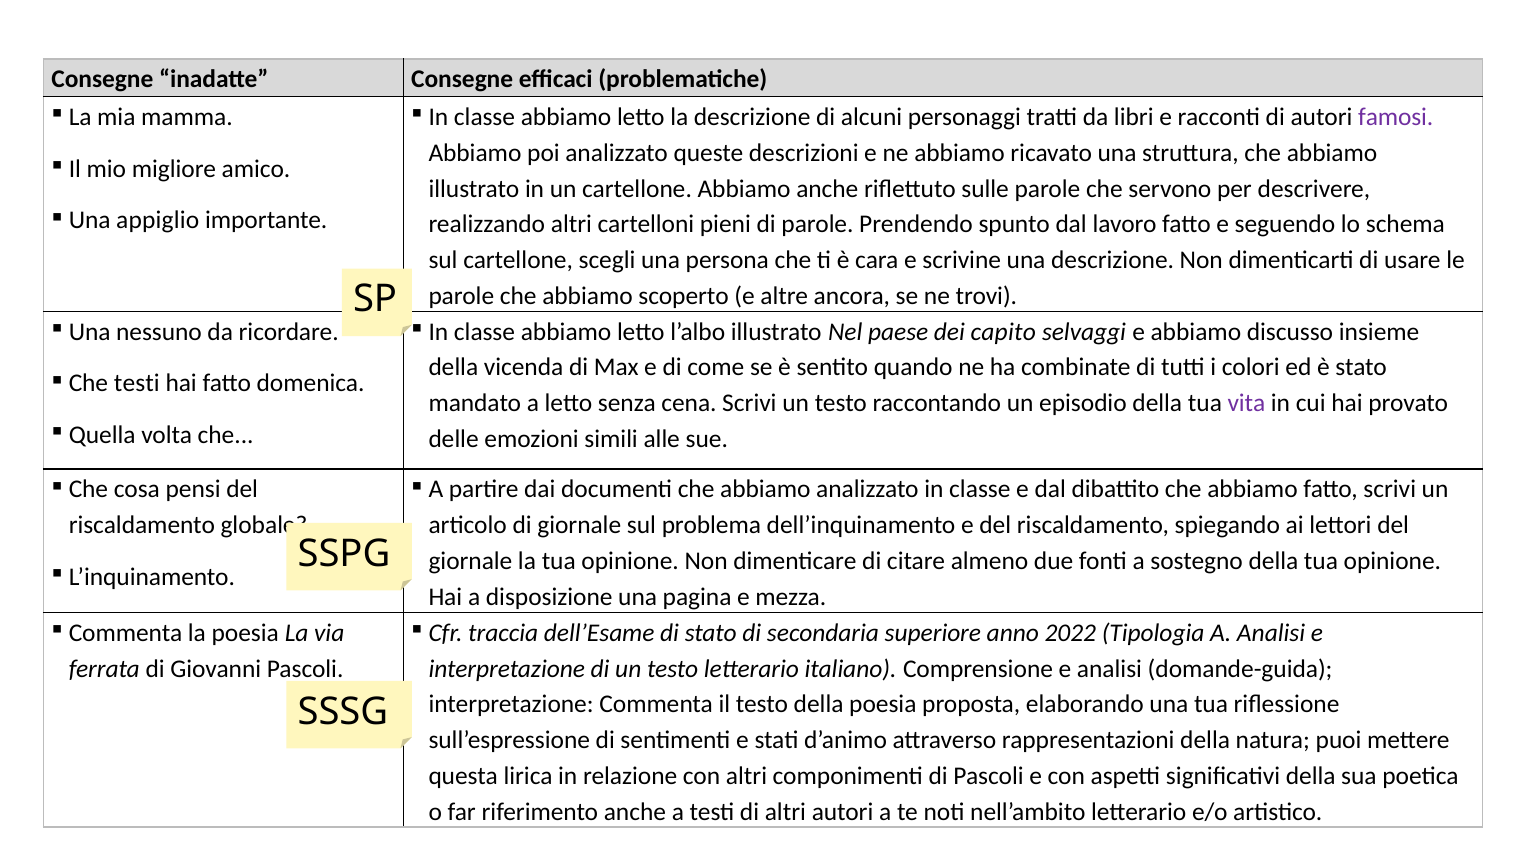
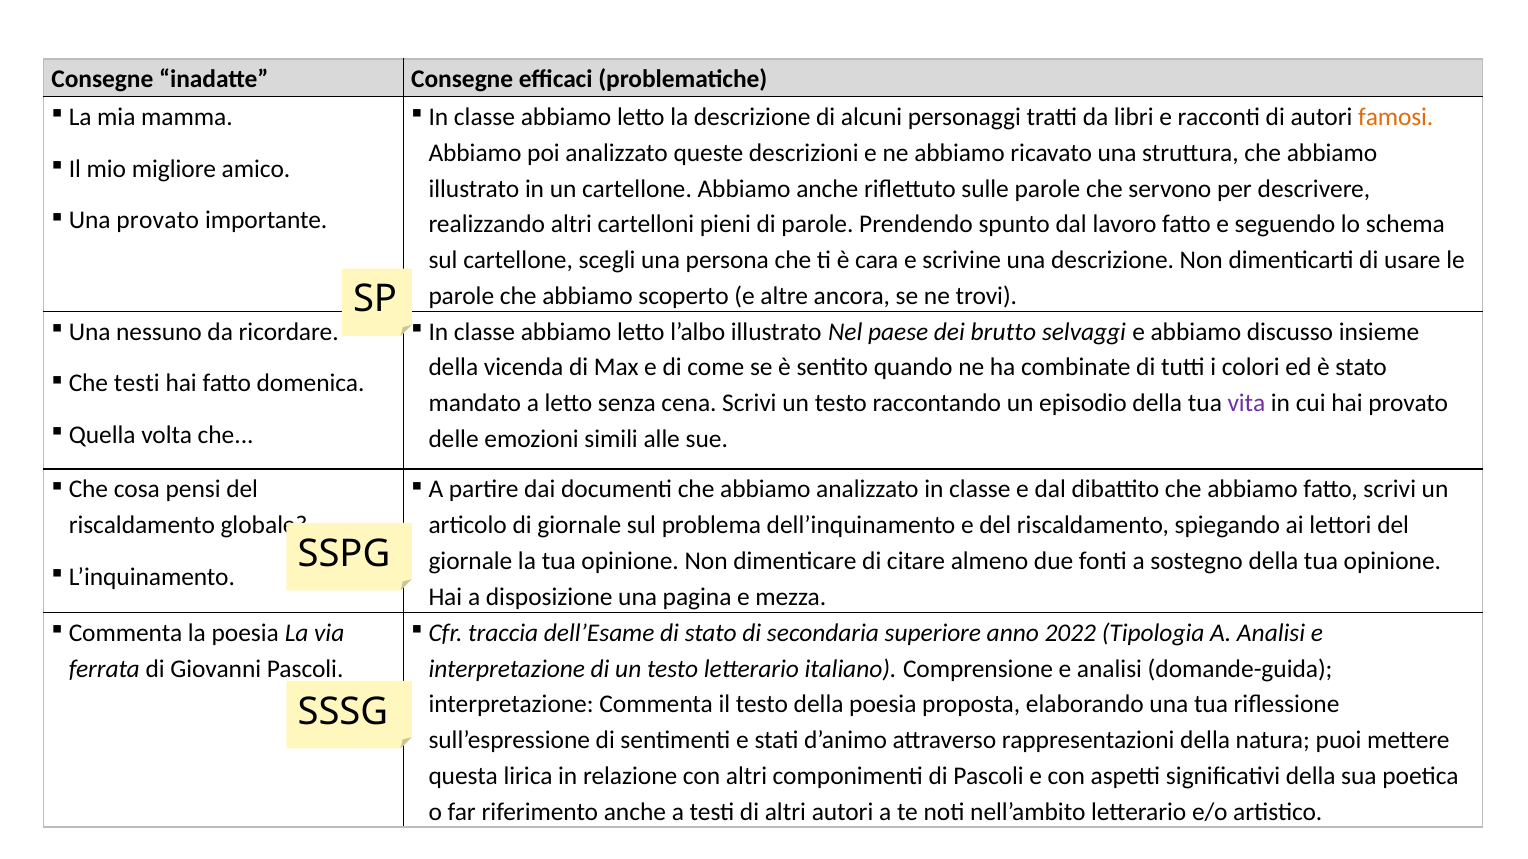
famosi colour: purple -> orange
appiglio at (158, 221): appiglio -> provato
capito: capito -> brutto
